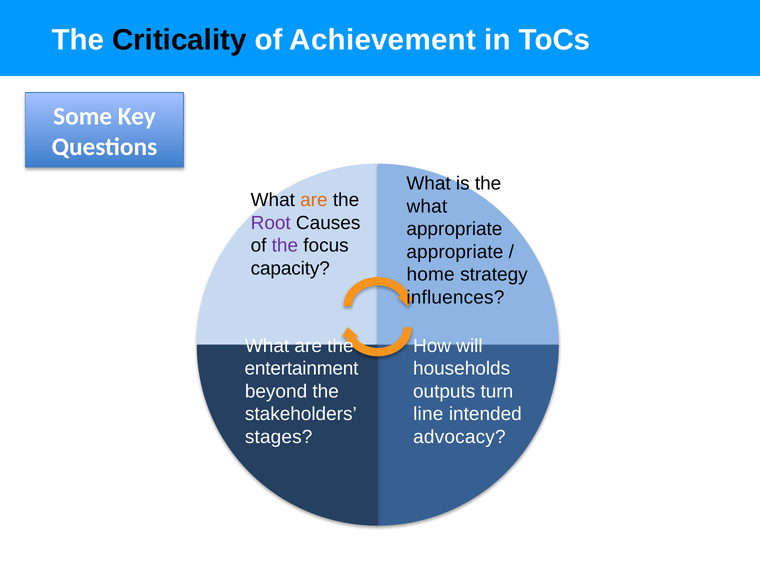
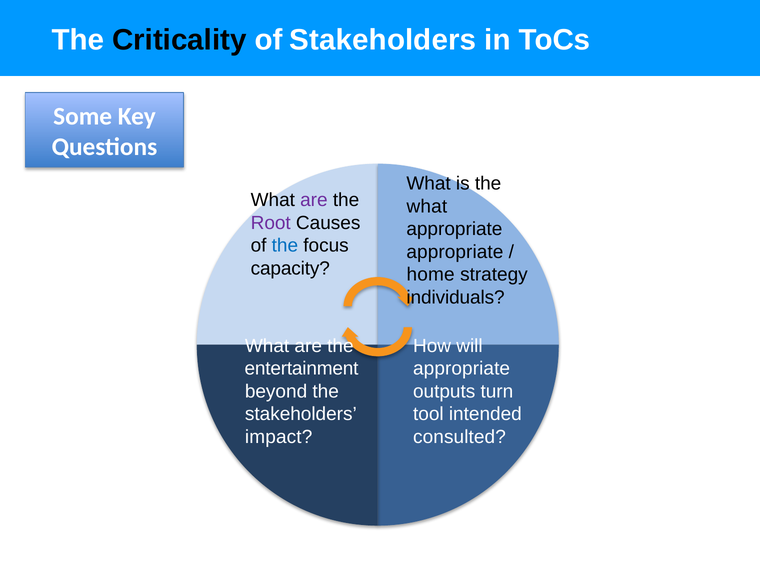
of Achievement: Achievement -> Stakeholders
are at (314, 200) colour: orange -> purple
the at (285, 246) colour: purple -> blue
influences: influences -> individuals
households at (462, 369): households -> appropriate
line: line -> tool
stages: stages -> impact
advocacy: advocacy -> consulted
